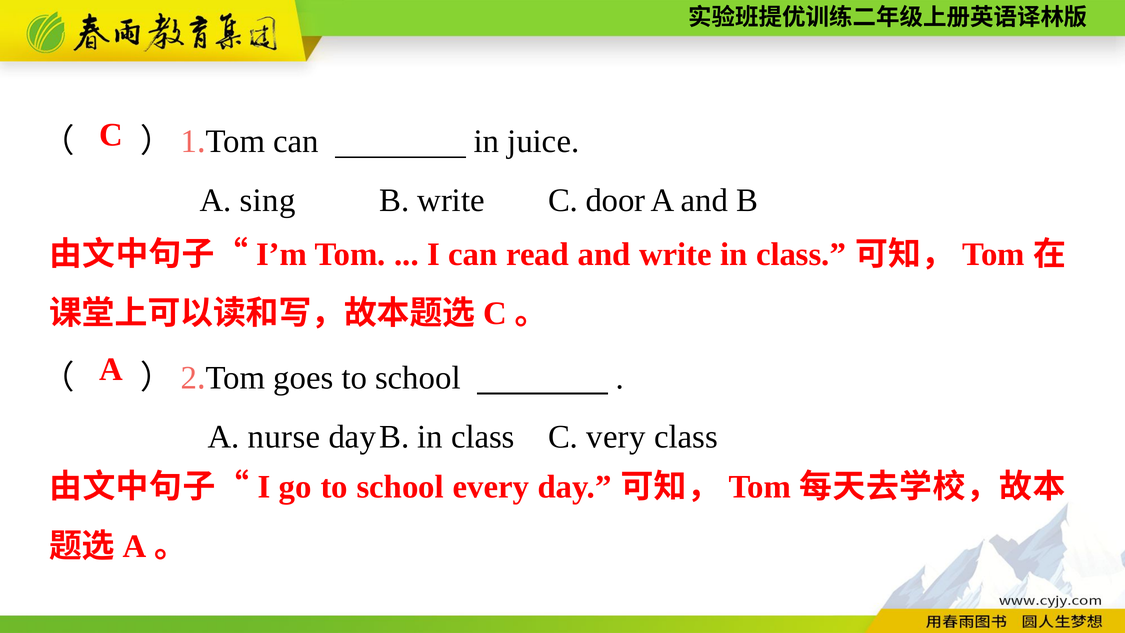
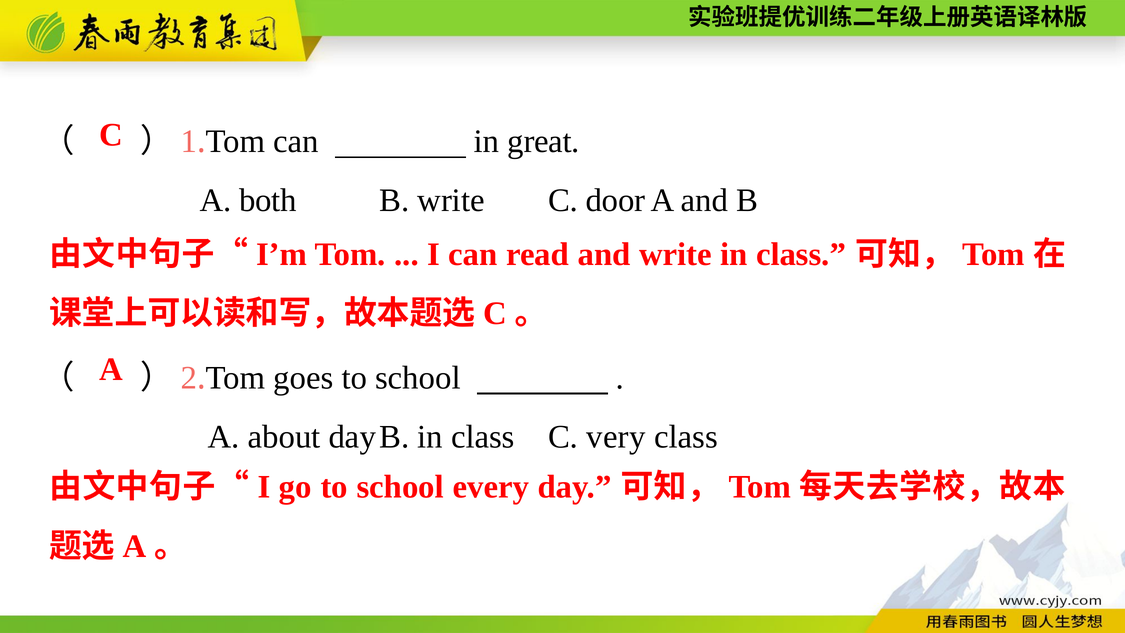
juice: juice -> great
sing: sing -> both
nurse: nurse -> about
